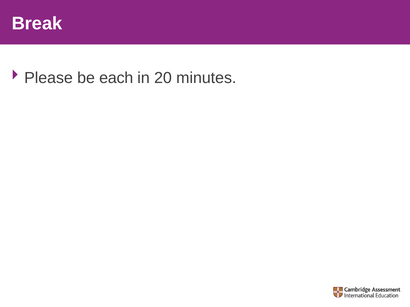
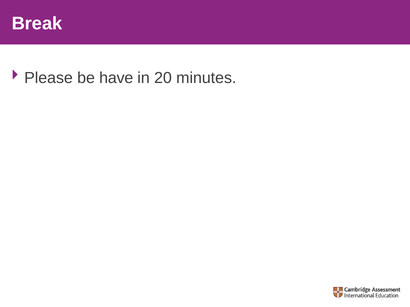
each: each -> have
